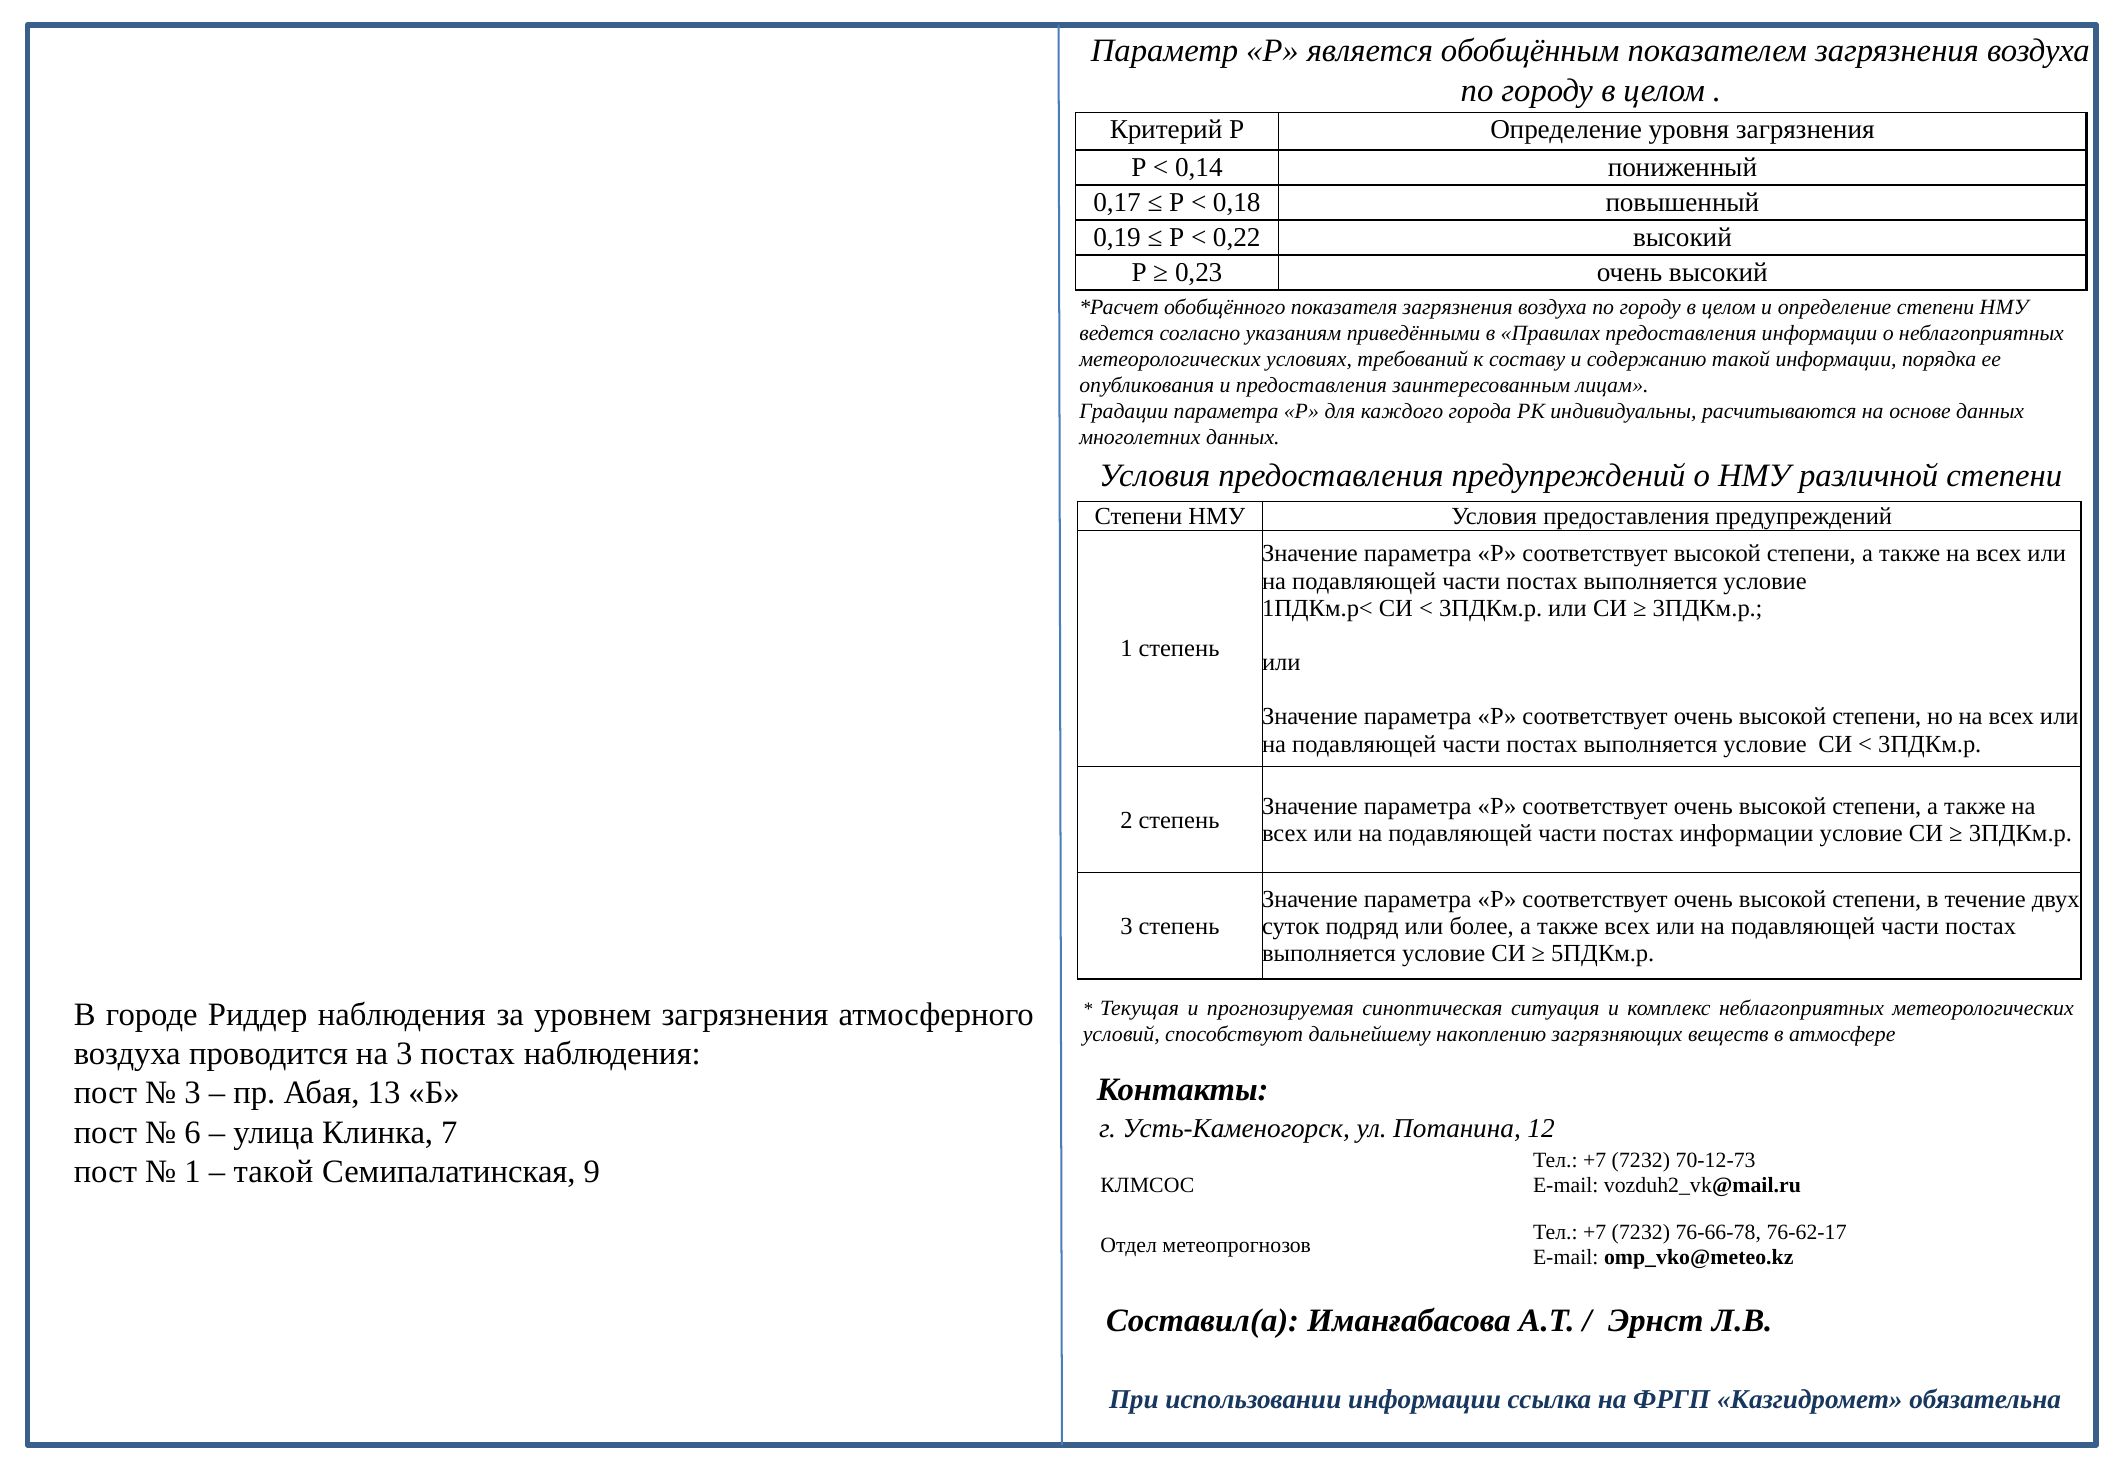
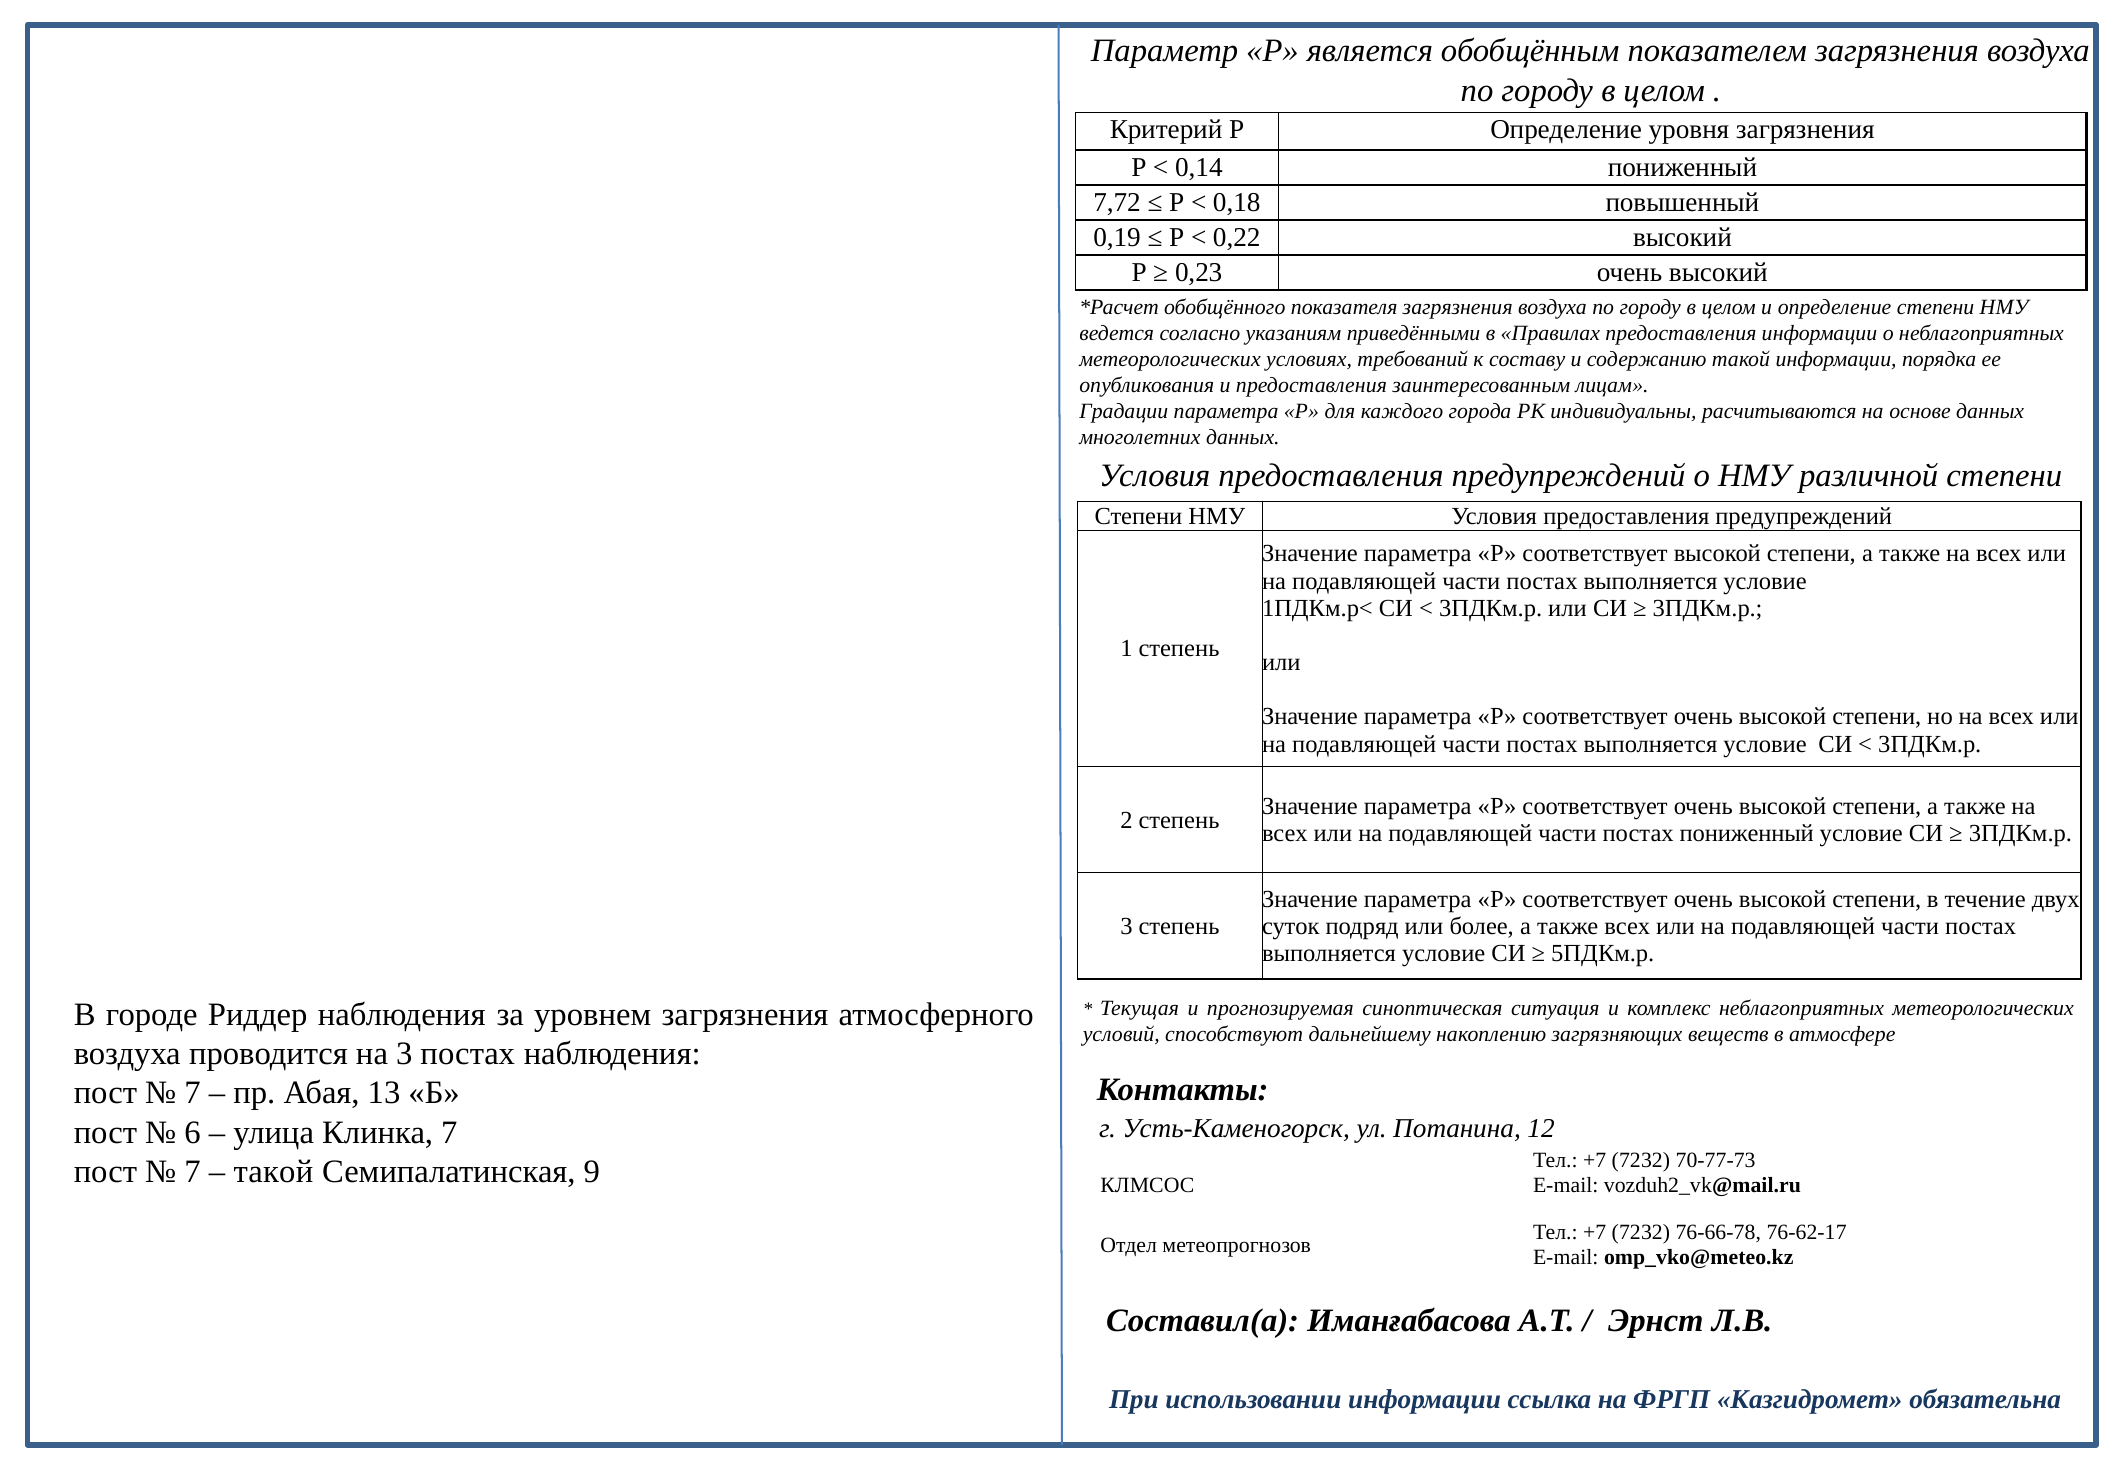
0,17: 0,17 -> 7,72
постах информации: информации -> пониженный
3 at (193, 1093): 3 -> 7
70-12-73: 70-12-73 -> 70-77-73
1 at (193, 1172): 1 -> 7
